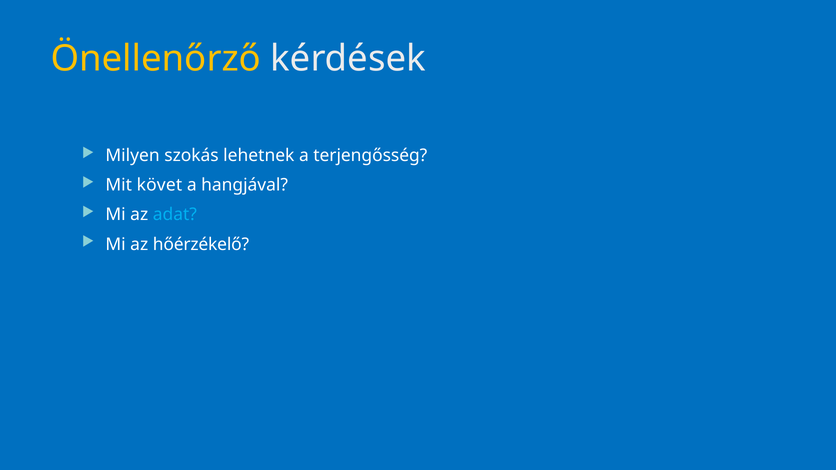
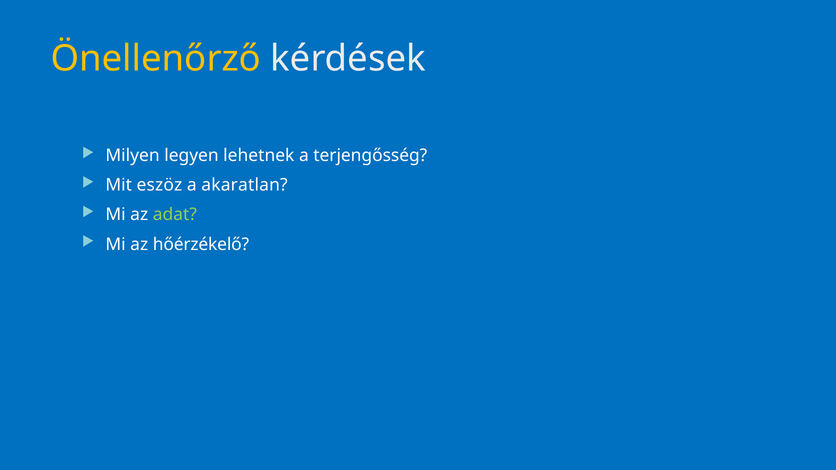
szokás: szokás -> legyen
követ: követ -> eszöz
hangjával: hangjával -> akaratlan
adat colour: light blue -> light green
